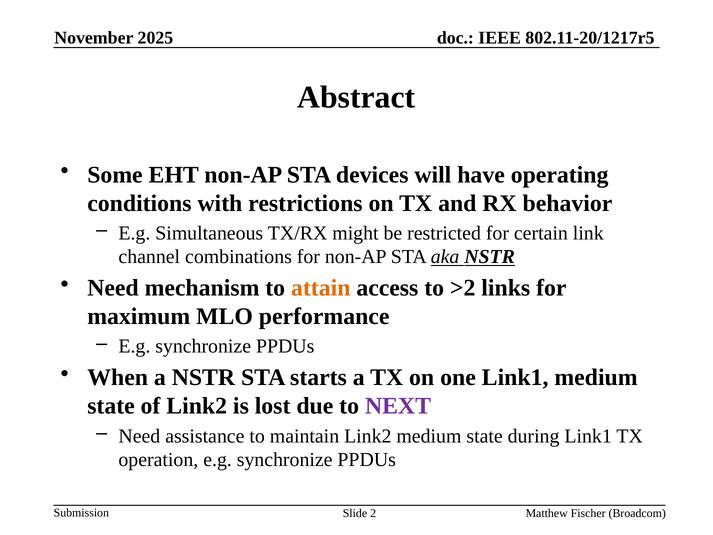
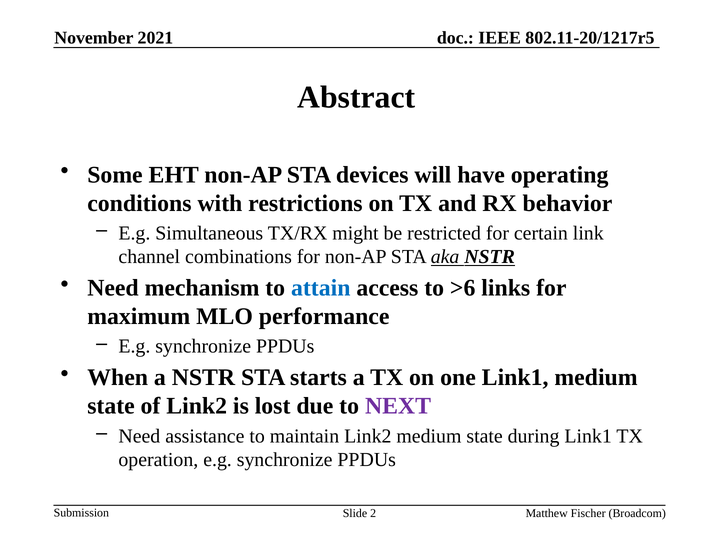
2025: 2025 -> 2021
attain colour: orange -> blue
>2: >2 -> >6
